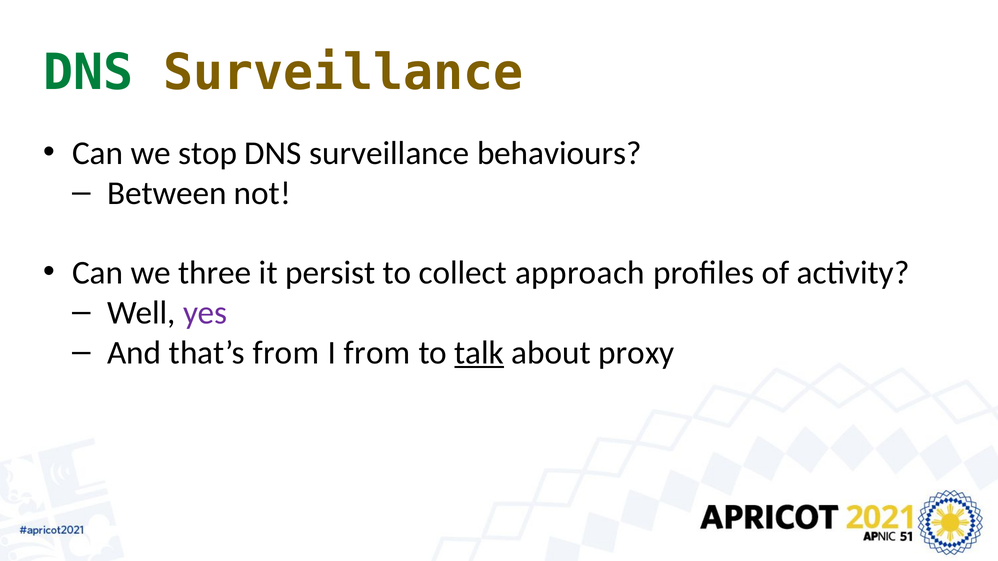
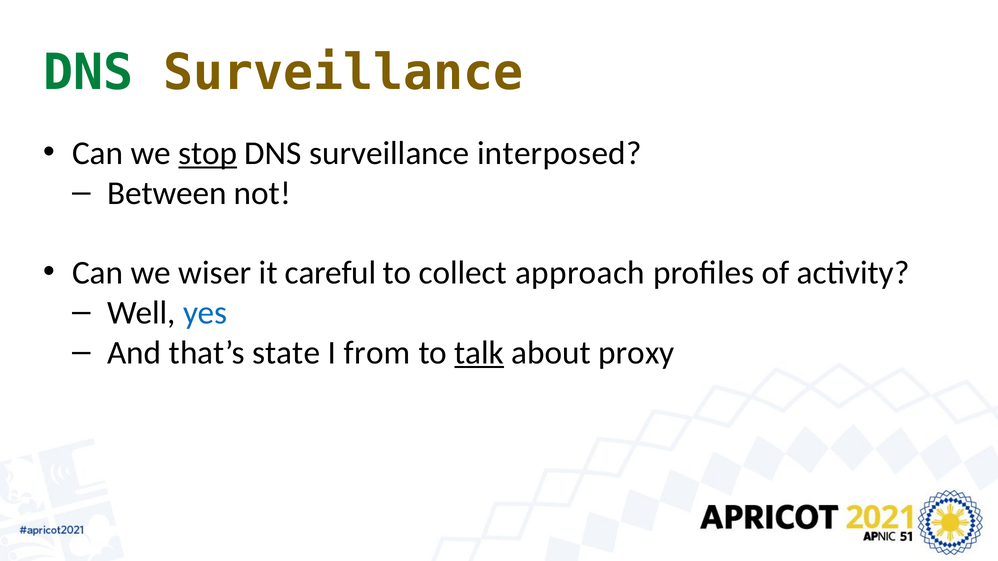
stop underline: none -> present
behaviours: behaviours -> interposed
three: three -> wiser
persist: persist -> careful
yes colour: purple -> blue
that’s from: from -> state
